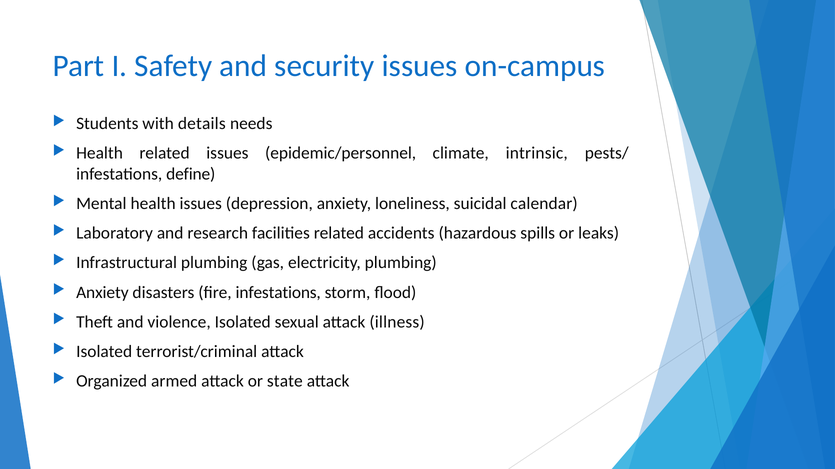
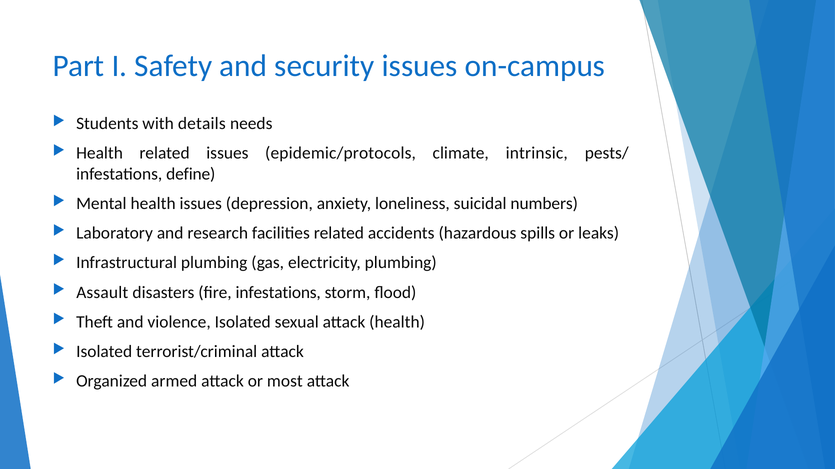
epidemic/personnel: epidemic/personnel -> epidemic/protocols
calendar: calendar -> numbers
Anxiety at (102, 293): Anxiety -> Assault
attack illness: illness -> health
state: state -> most
